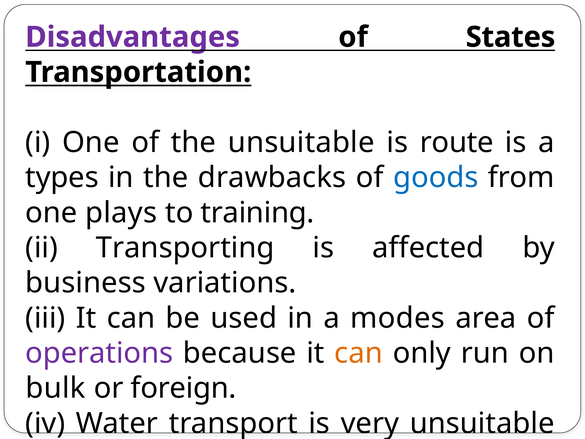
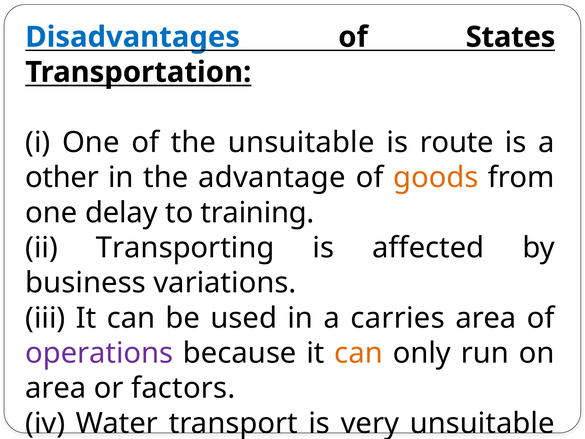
Disadvantages colour: purple -> blue
types: types -> other
drawbacks: drawbacks -> advantage
goods at (436, 177) colour: blue -> orange
plays: plays -> delay
a modes: modes -> carries
bulk at (56, 388): bulk -> area
foreign: foreign -> factors
